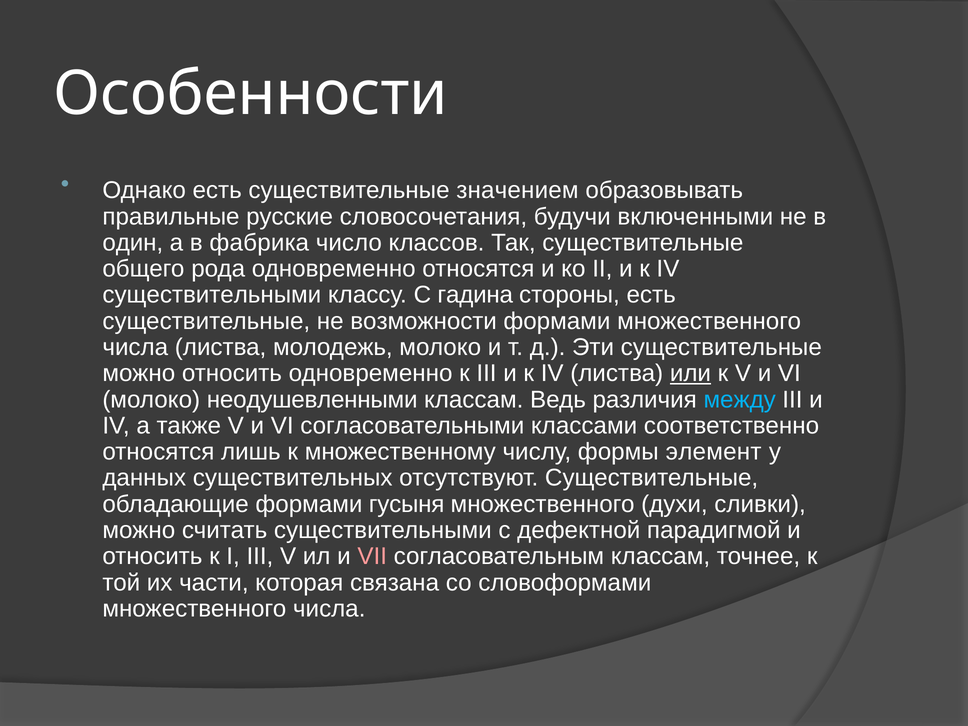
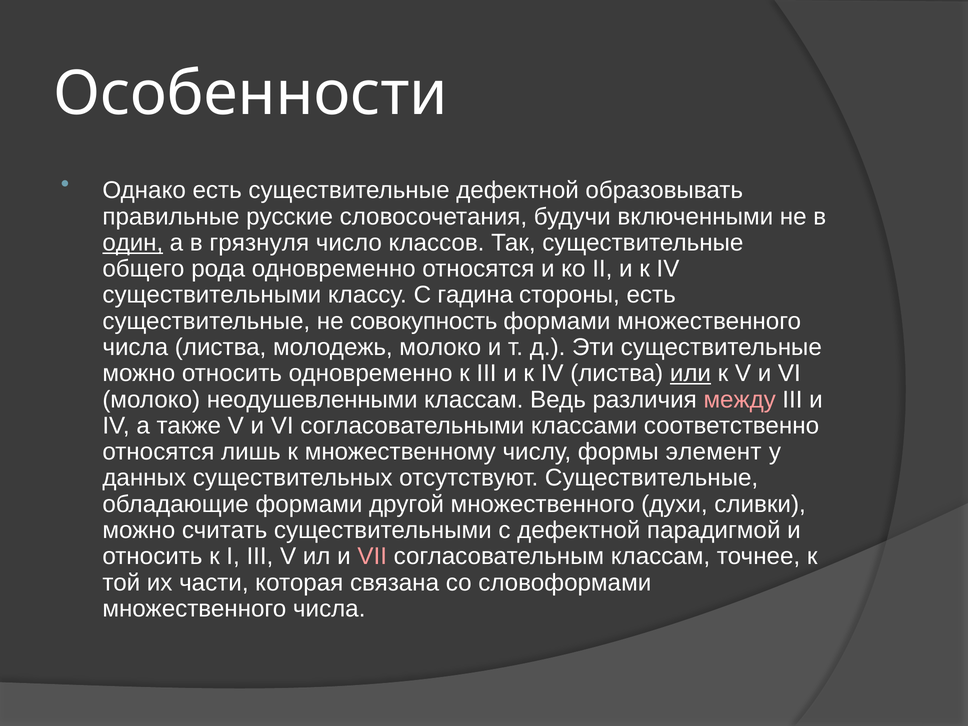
существительные значением: значением -> дефектной
один underline: none -> present
фабрика: фабрика -> грязнуля
возможности: возможности -> совокупность
между colour: light blue -> pink
гусыня: гусыня -> другой
